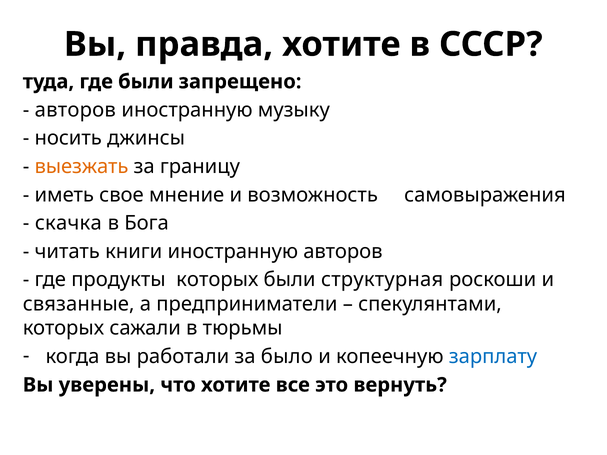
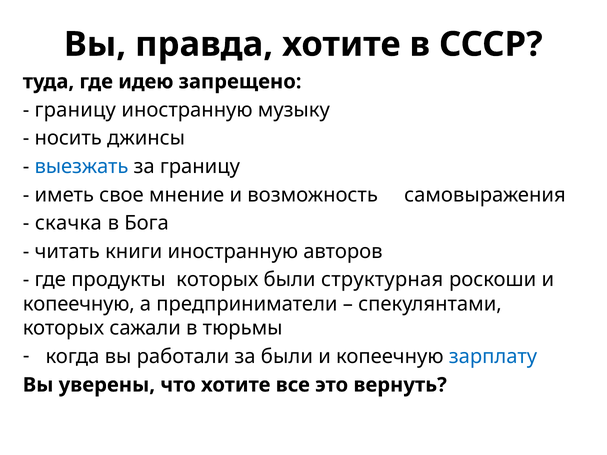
где были: были -> идею
авторов at (75, 110): авторов -> границу
выезжать colour: orange -> blue
связанные at (79, 304): связанные -> копеечную
за было: было -> были
